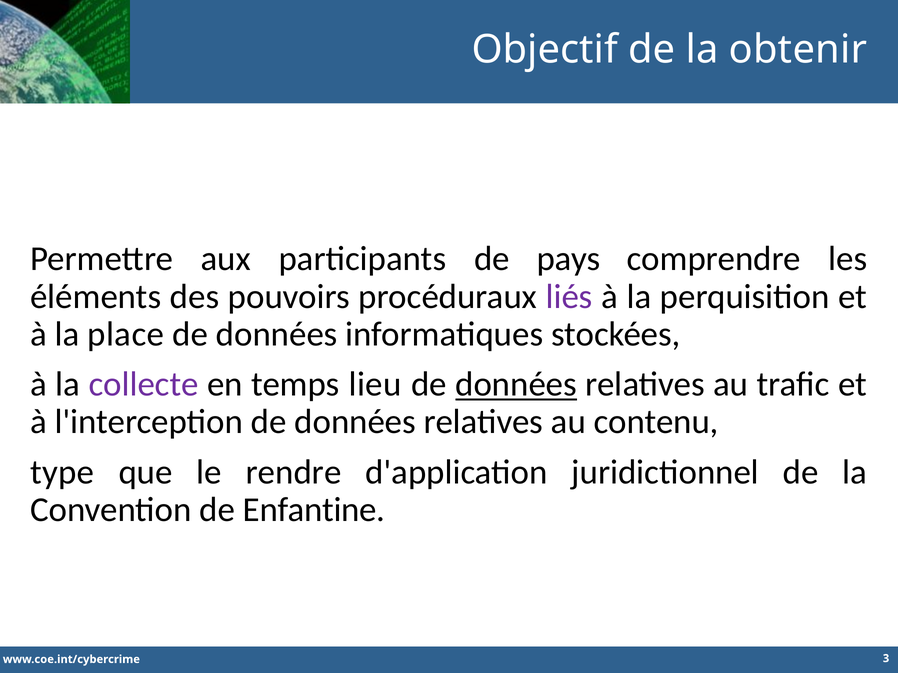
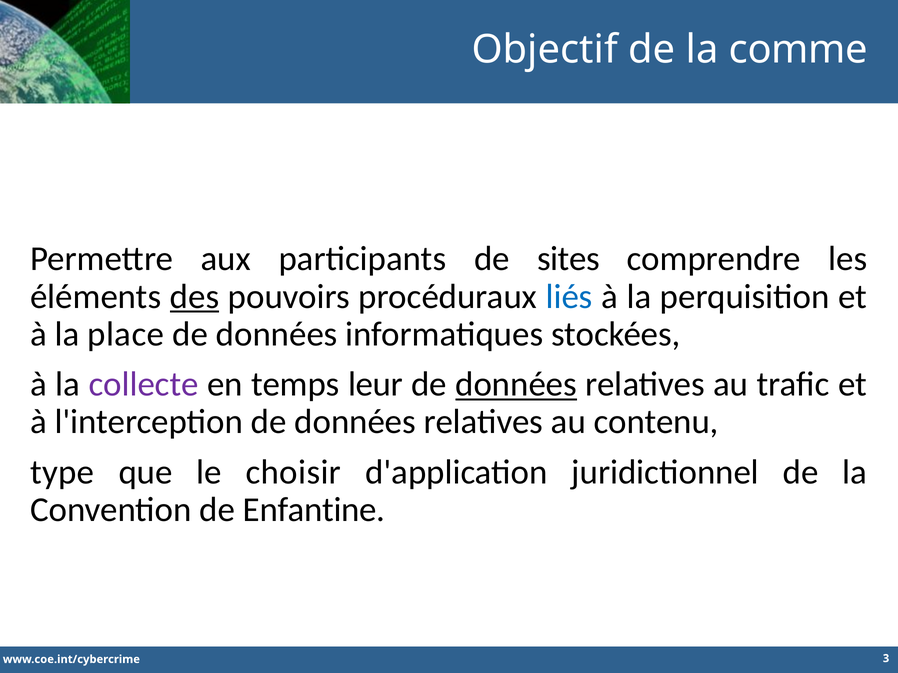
obtenir: obtenir -> comme
pays: pays -> sites
des underline: none -> present
liés colour: purple -> blue
lieu: lieu -> leur
rendre: rendre -> choisir
